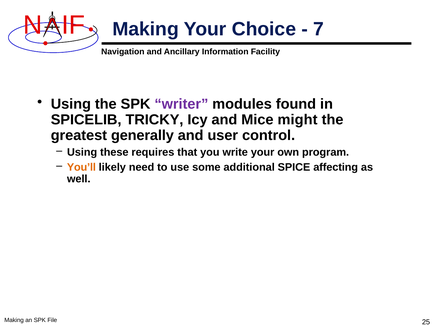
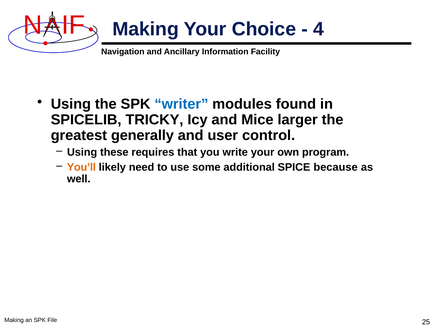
7: 7 -> 4
writer colour: purple -> blue
might: might -> larger
affecting: affecting -> because
